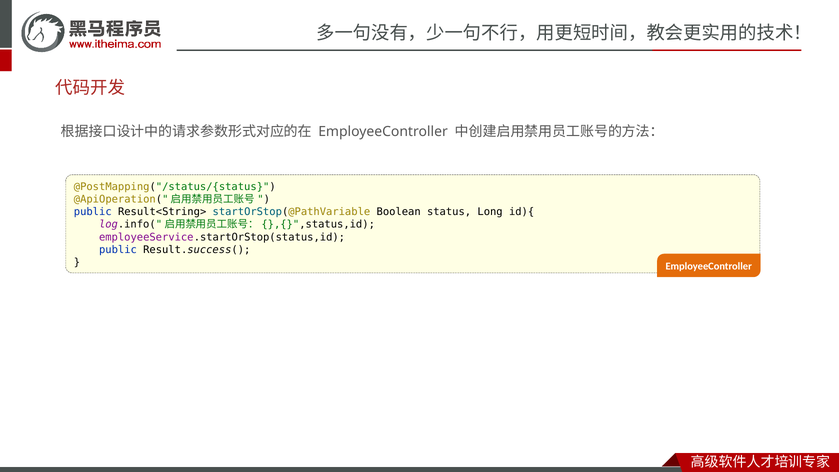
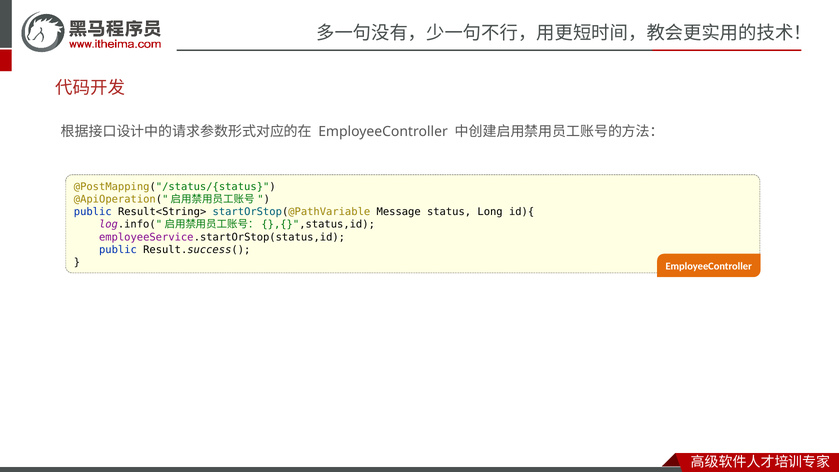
Boolean: Boolean -> Message
